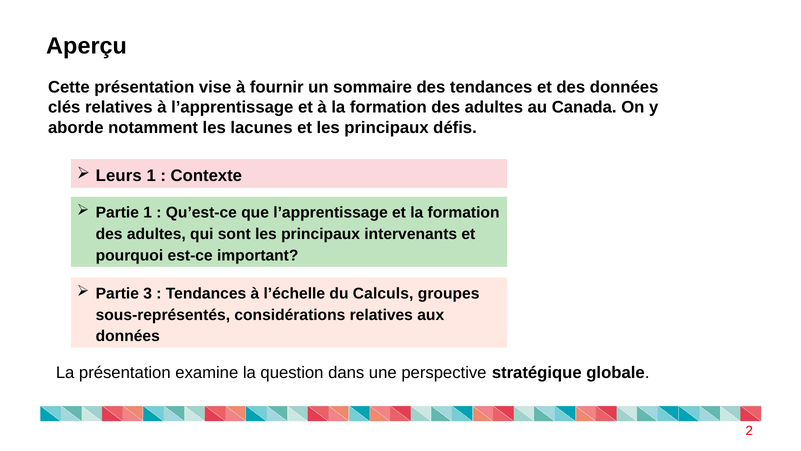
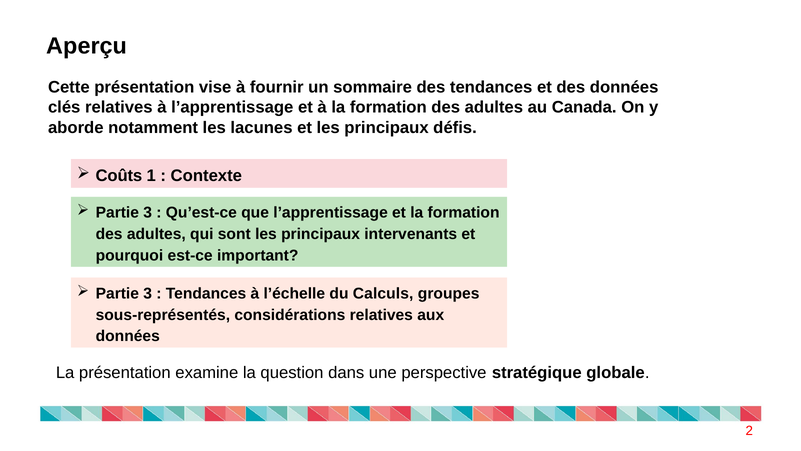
Leurs: Leurs -> Coûts
1 at (148, 213): 1 -> 3
